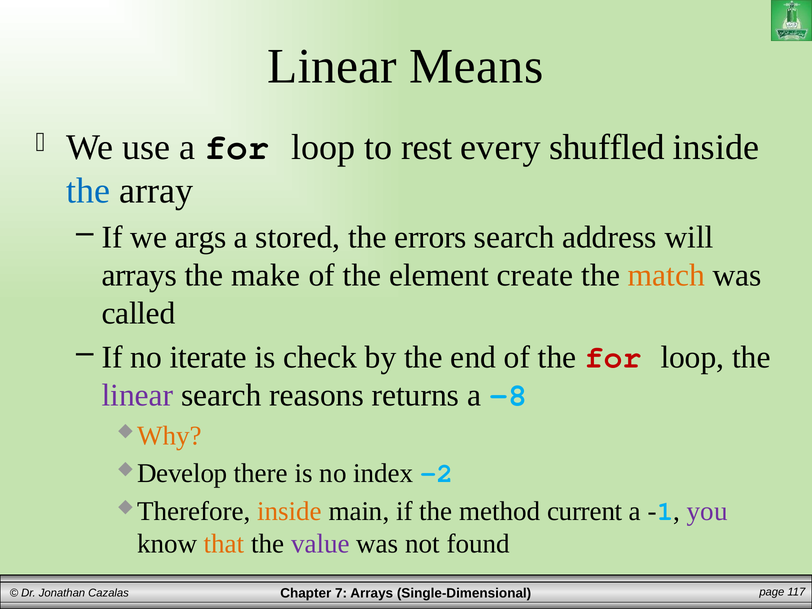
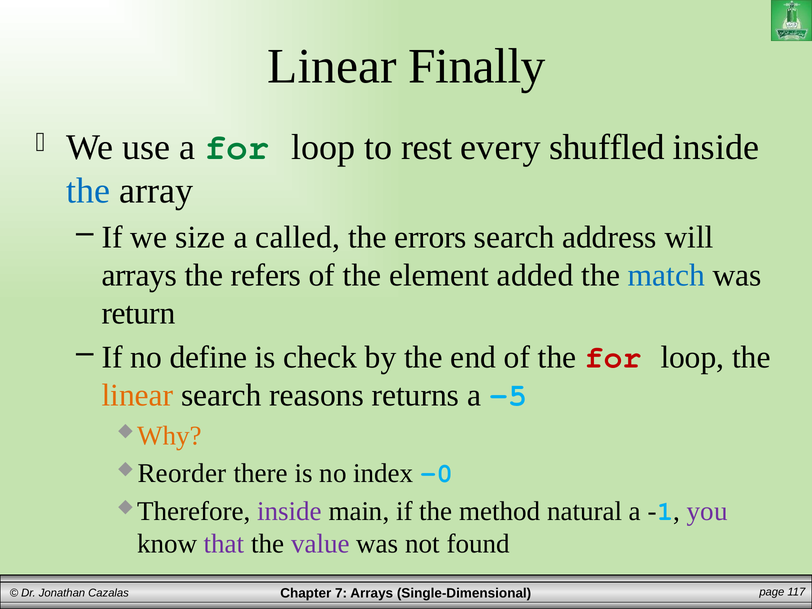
Means: Means -> Finally
for at (237, 147) colour: black -> green
args: args -> size
stored: stored -> called
make: make -> refers
create: create -> added
match colour: orange -> blue
called: called -> return
iterate: iterate -> define
linear at (137, 395) colour: purple -> orange
-8: -8 -> -5
Develop: Develop -> Reorder
-2: -2 -> -0
inside at (289, 511) colour: orange -> purple
current: current -> natural
that colour: orange -> purple
